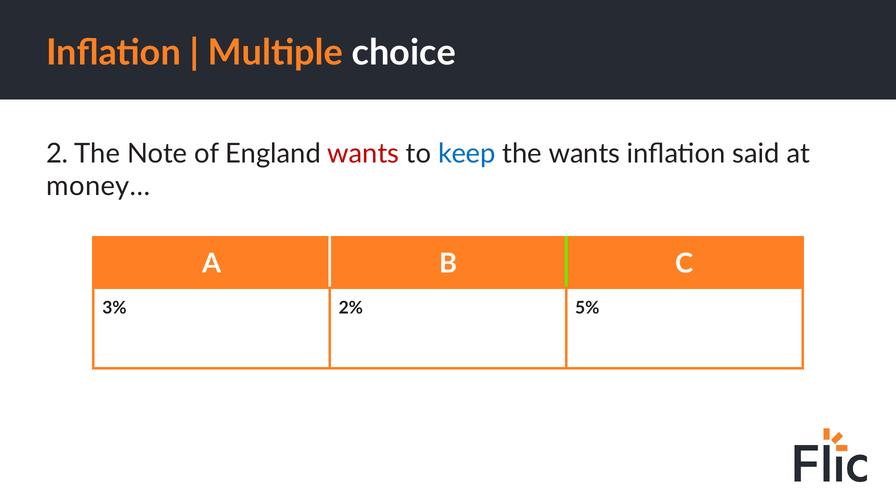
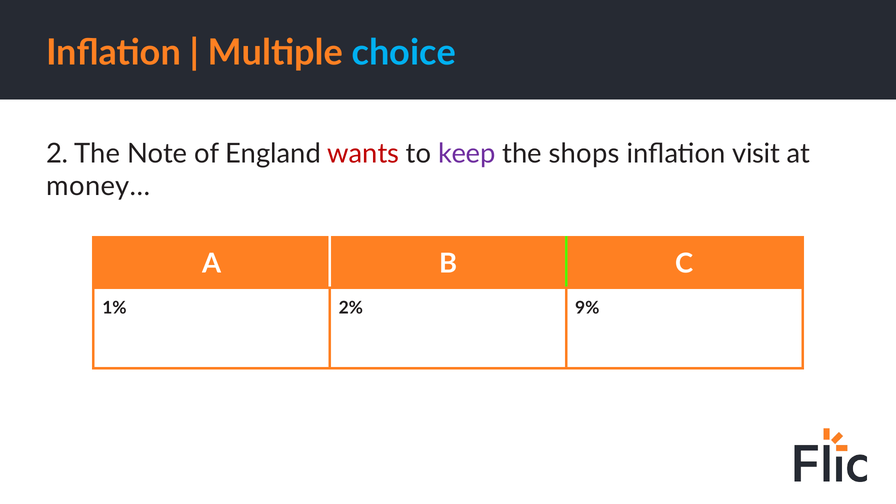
choice colour: white -> light blue
keep colour: blue -> purple
the wants: wants -> shops
said: said -> visit
3%: 3% -> 1%
5%: 5% -> 9%
